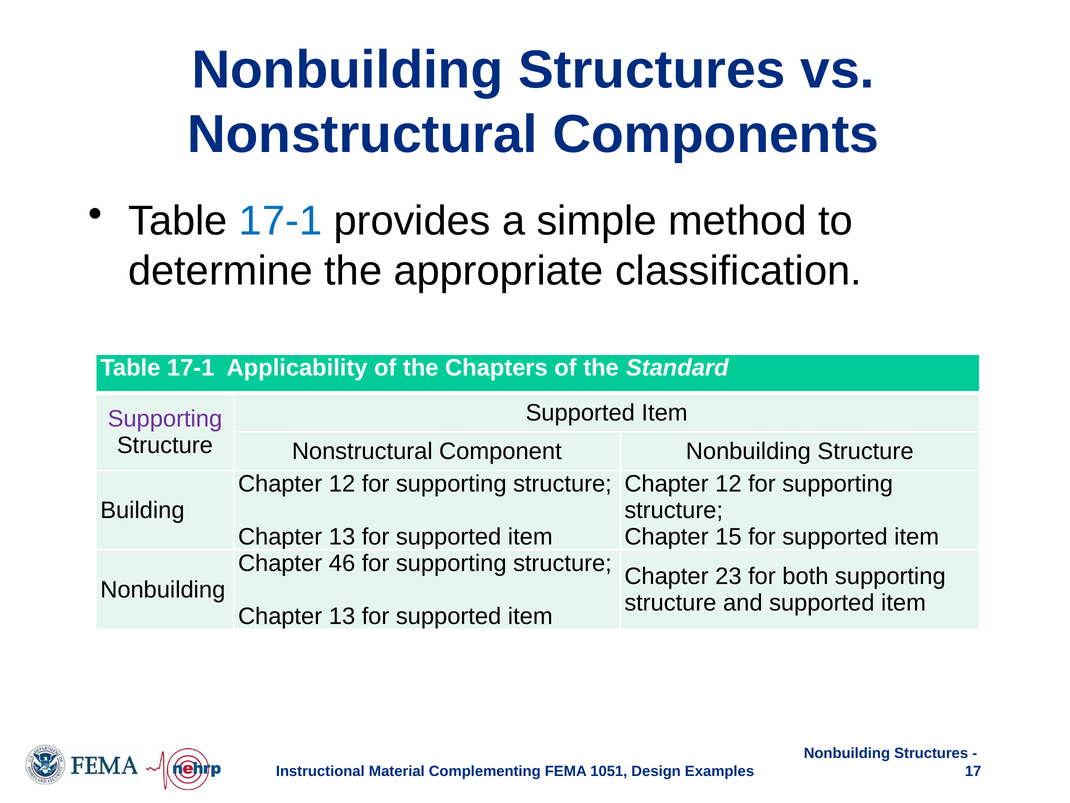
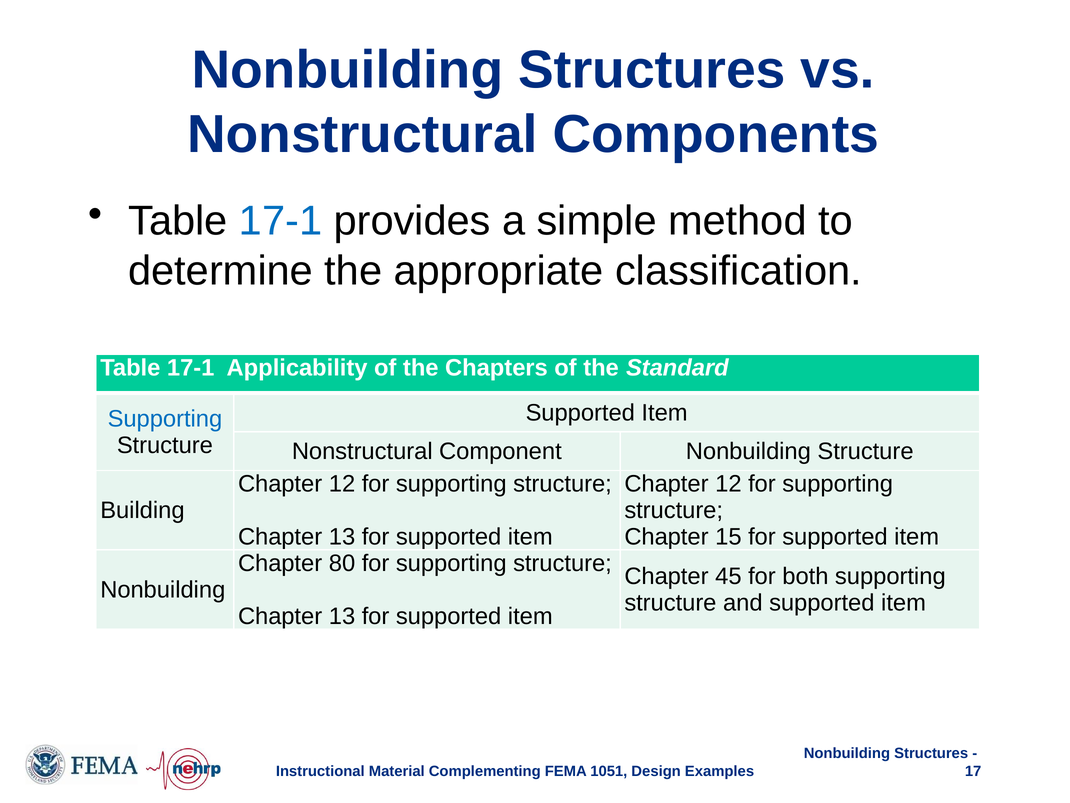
Supporting at (165, 419) colour: purple -> blue
46: 46 -> 80
23: 23 -> 45
